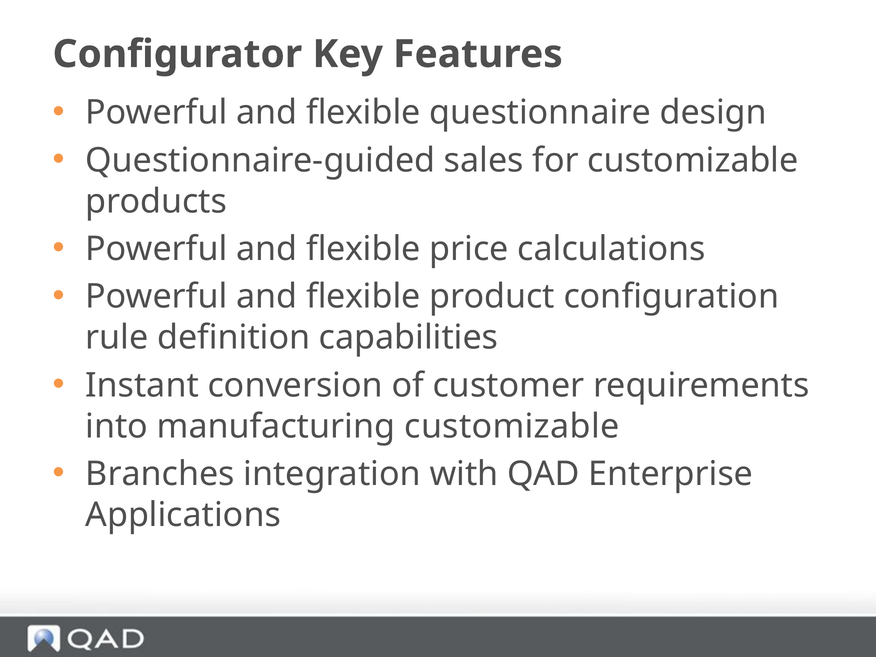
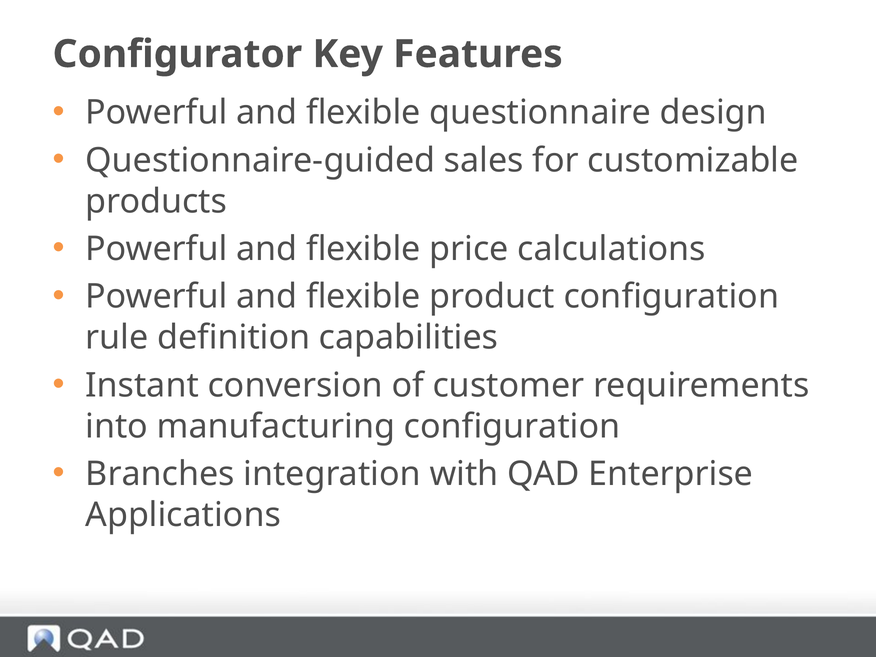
manufacturing customizable: customizable -> configuration
